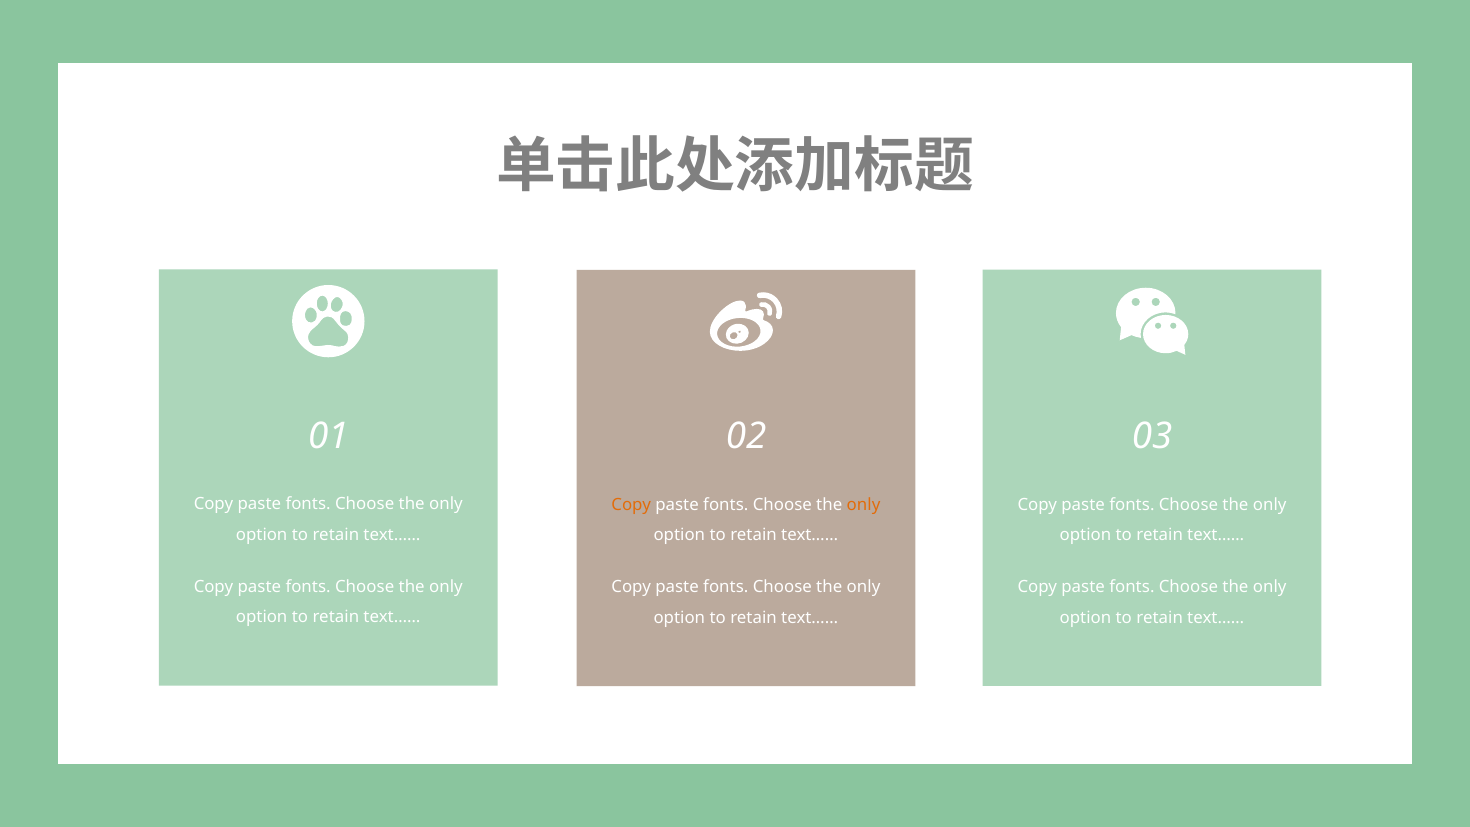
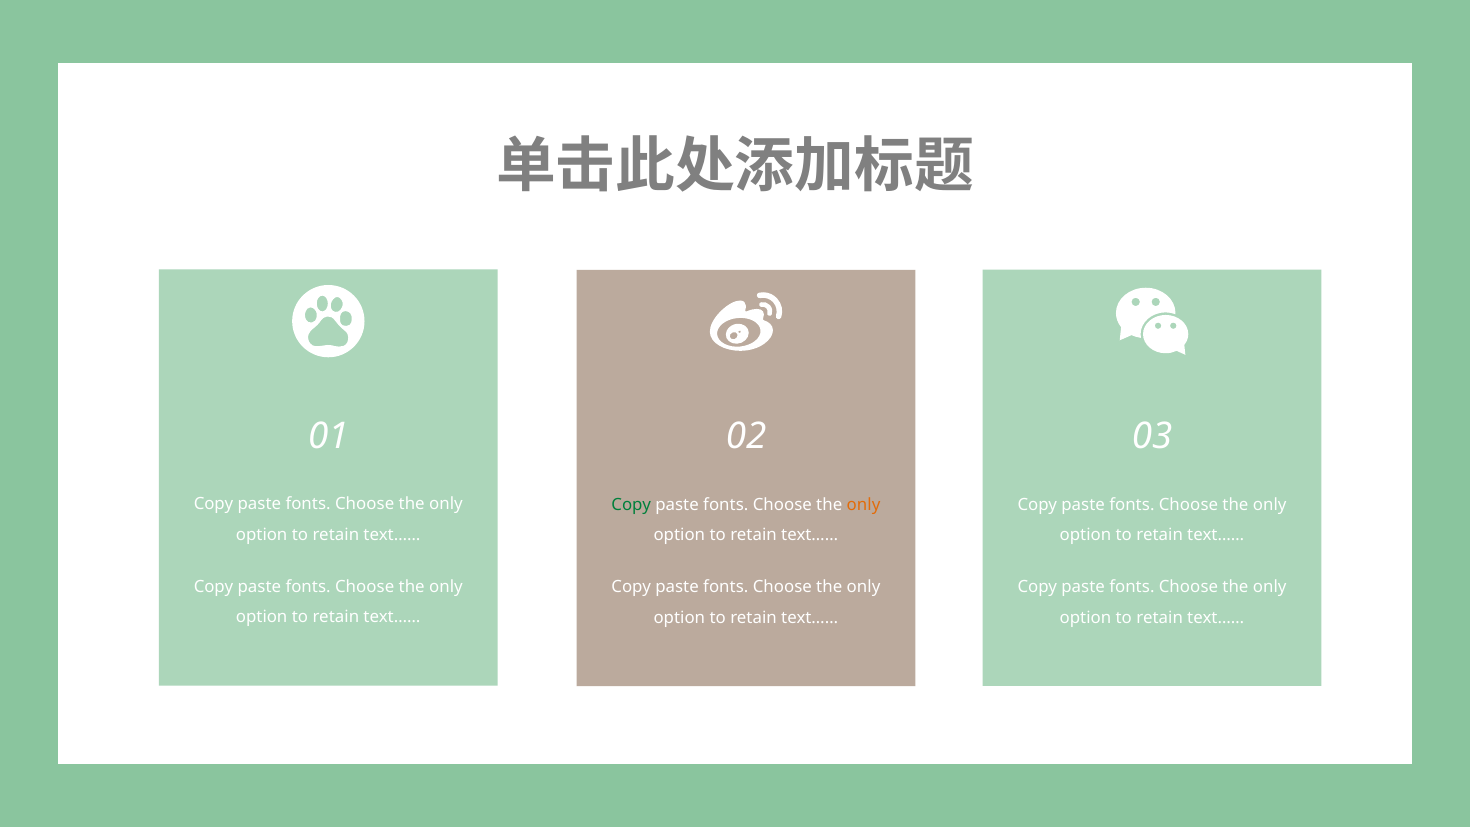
Copy at (631, 505) colour: orange -> green
